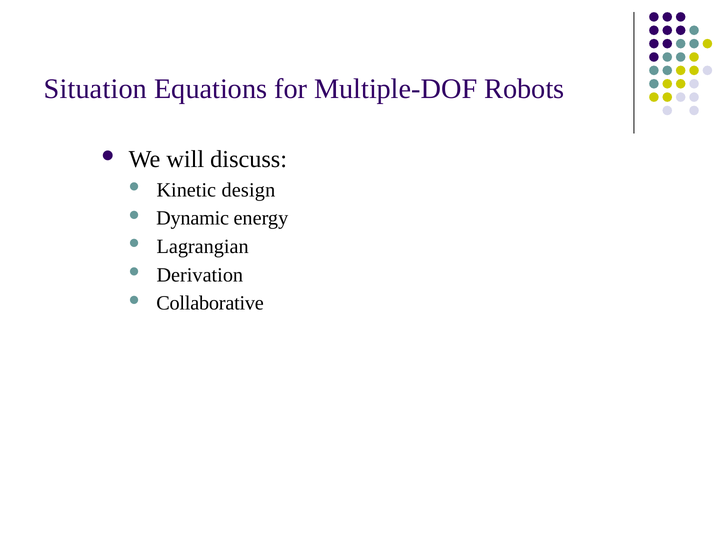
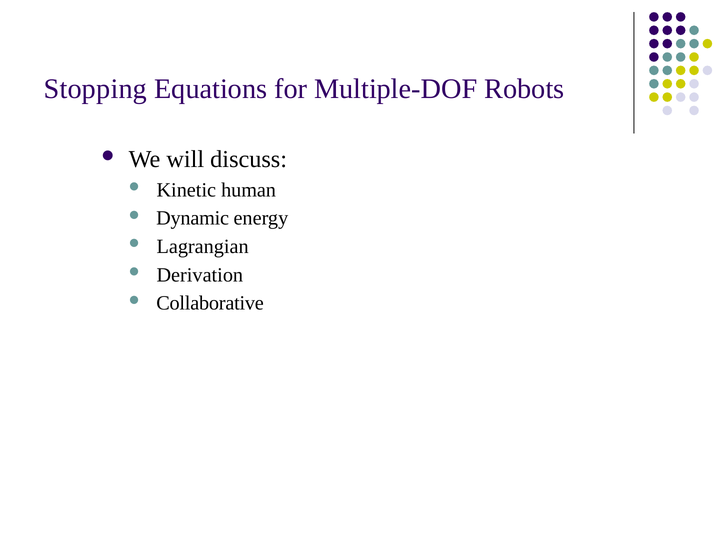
Situation: Situation -> Stopping
design: design -> human
